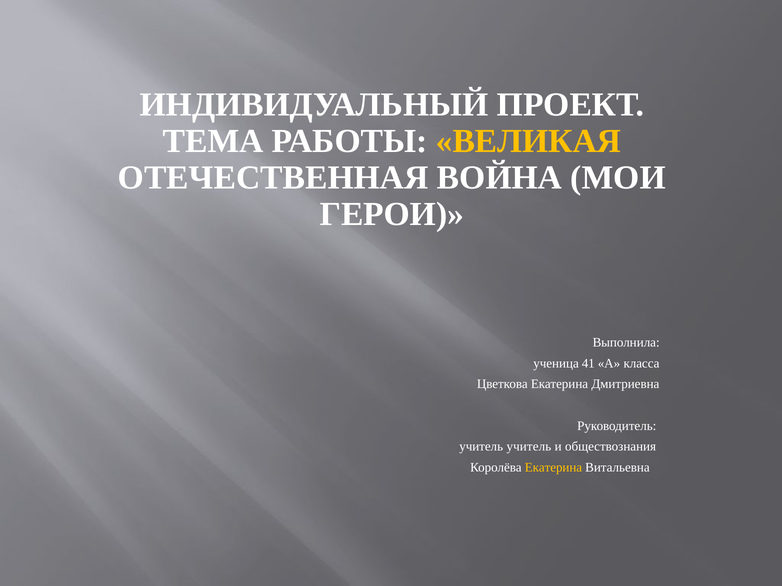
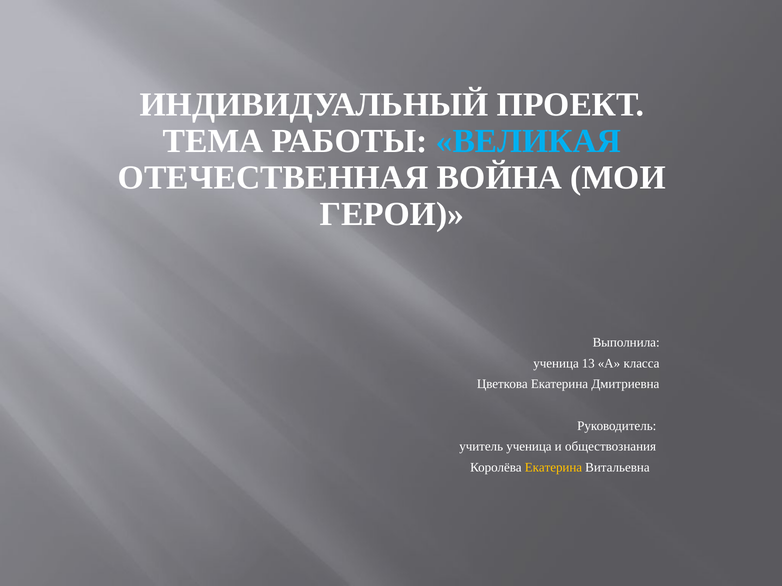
ВЕЛИКАЯ colour: yellow -> light blue
41: 41 -> 13
учитель учитель: учитель -> ученица
